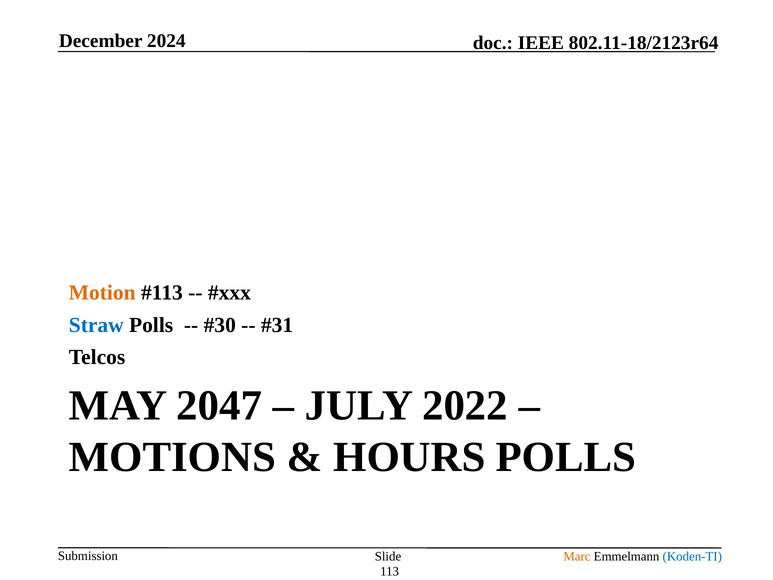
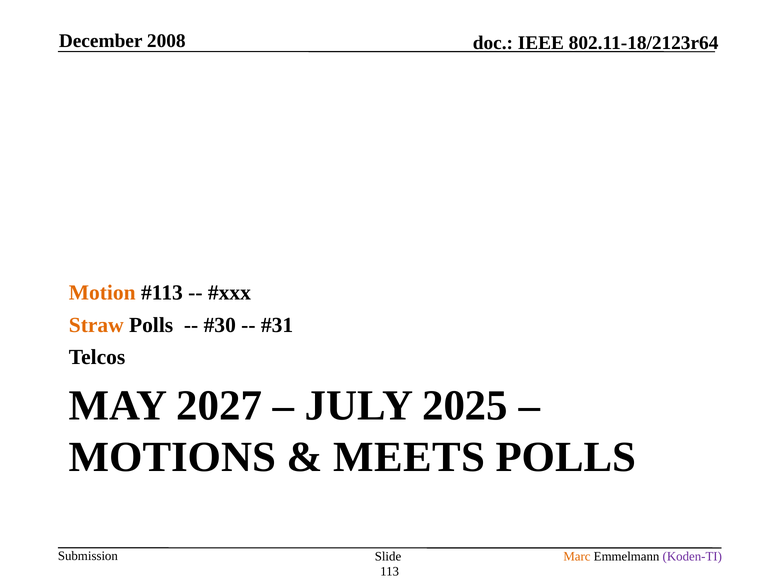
2024: 2024 -> 2008
Straw colour: blue -> orange
2047: 2047 -> 2027
2022: 2022 -> 2025
HOURS: HOURS -> MEETS
Koden-TI colour: blue -> purple
